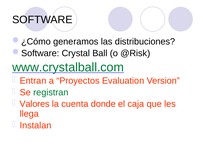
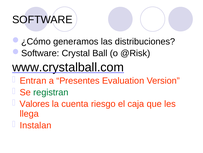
www.crystalball.com colour: green -> black
Proyectos: Proyectos -> Presentes
donde: donde -> riesgo
